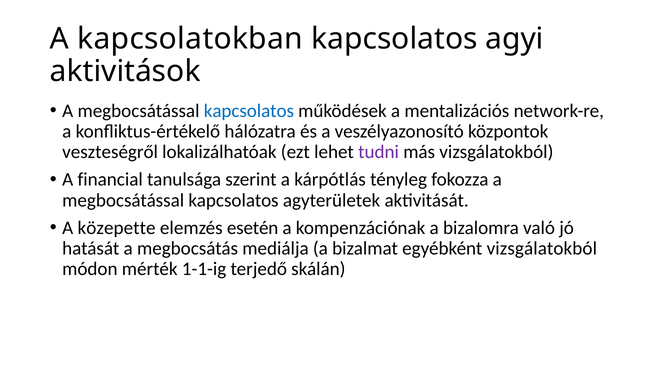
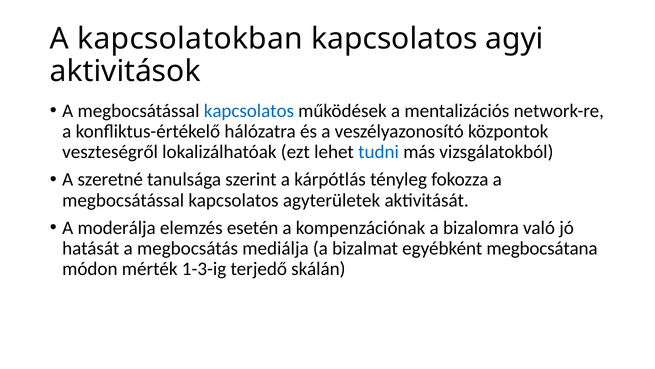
tudni colour: purple -> blue
financial: financial -> szeretné
közepette: közepette -> moderálja
egyébként vizsgálatokból: vizsgálatokból -> megbocsátana
1-1-ig: 1-1-ig -> 1-3-ig
